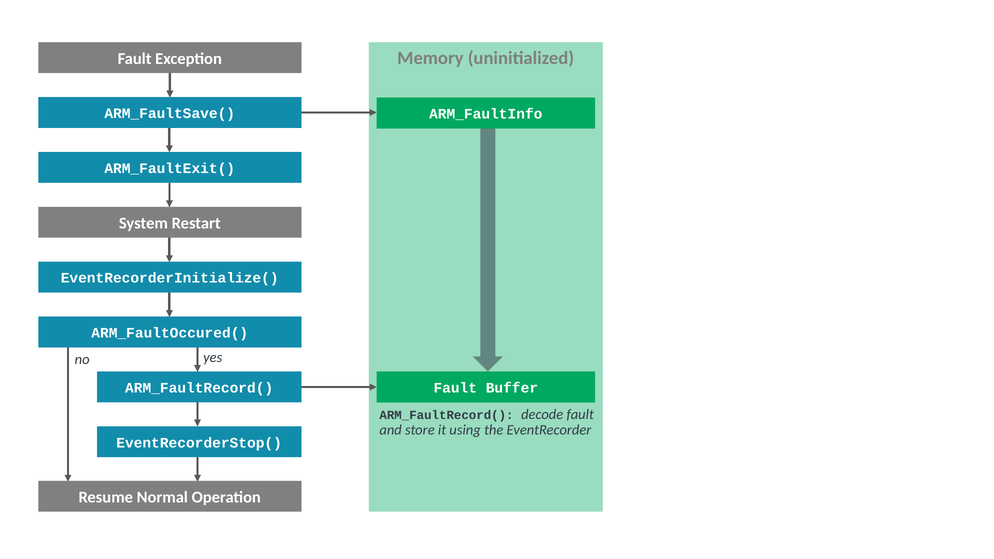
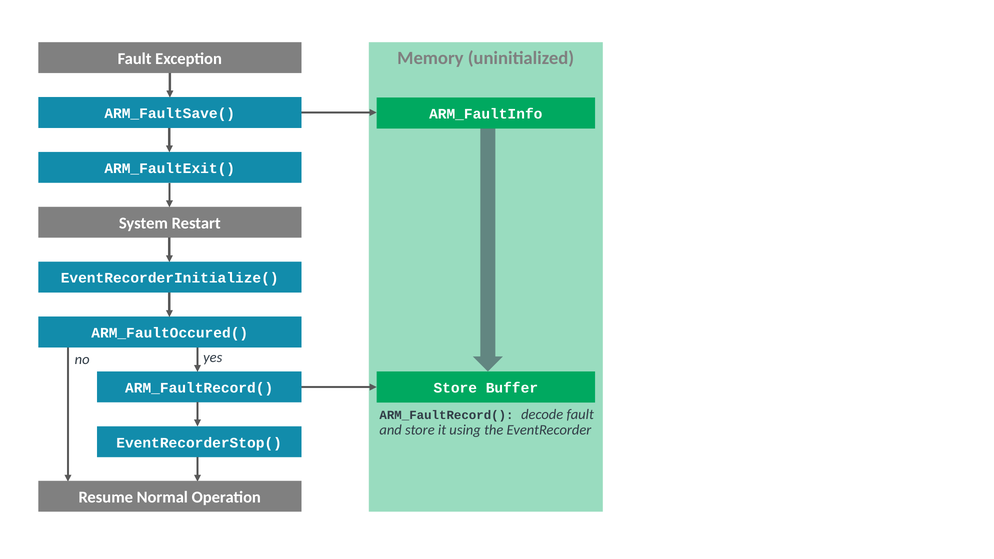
Fault at (455, 388): Fault -> Store
